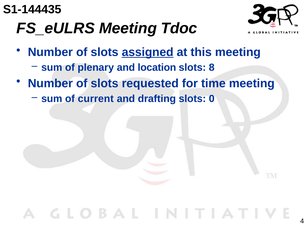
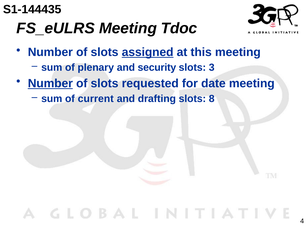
location: location -> security
8: 8 -> 3
Number at (50, 83) underline: none -> present
time: time -> date
0: 0 -> 8
